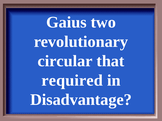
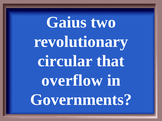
required: required -> overflow
Disadvantage: Disadvantage -> Governments
